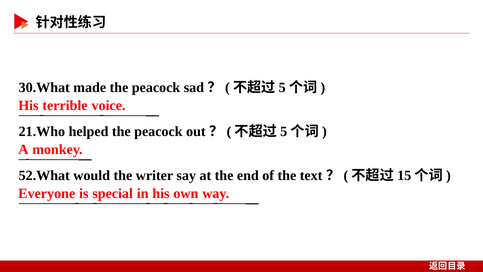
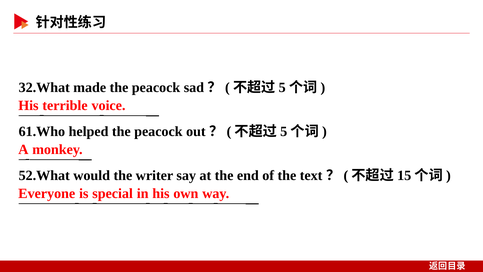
30.What: 30.What -> 32.What
21.Who: 21.Who -> 61.Who
